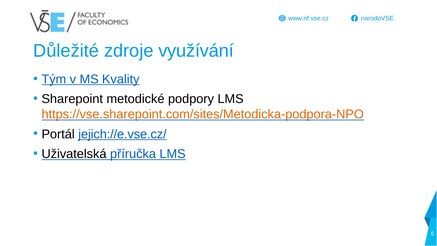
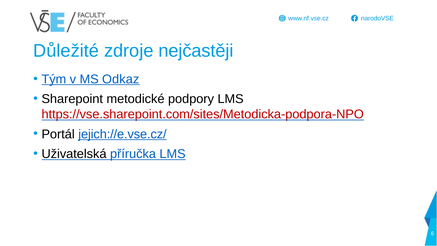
využívání: využívání -> nejčastěji
Kvality: Kvality -> Odkaz
https://vse.sharepoint.com/sites/Metodicka-podpora-NPO colour: orange -> red
